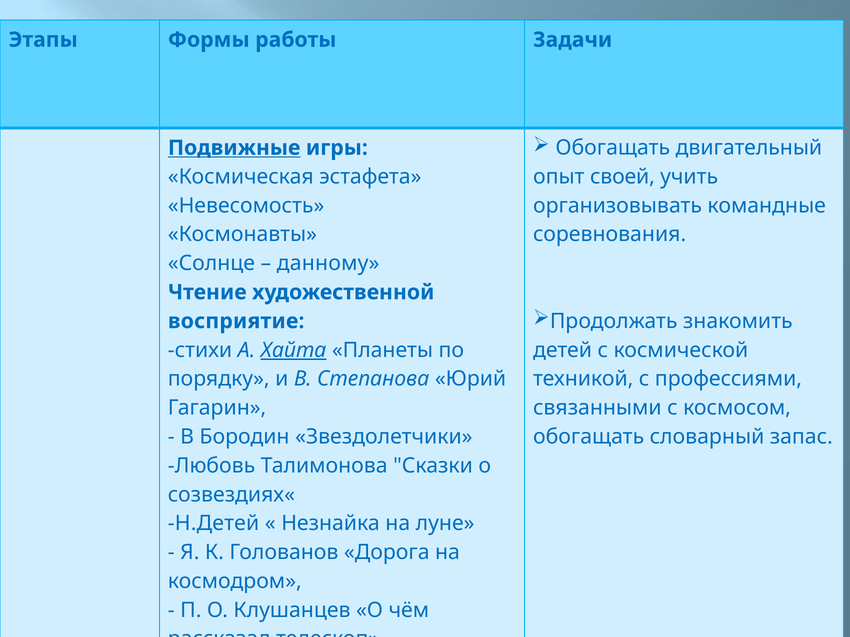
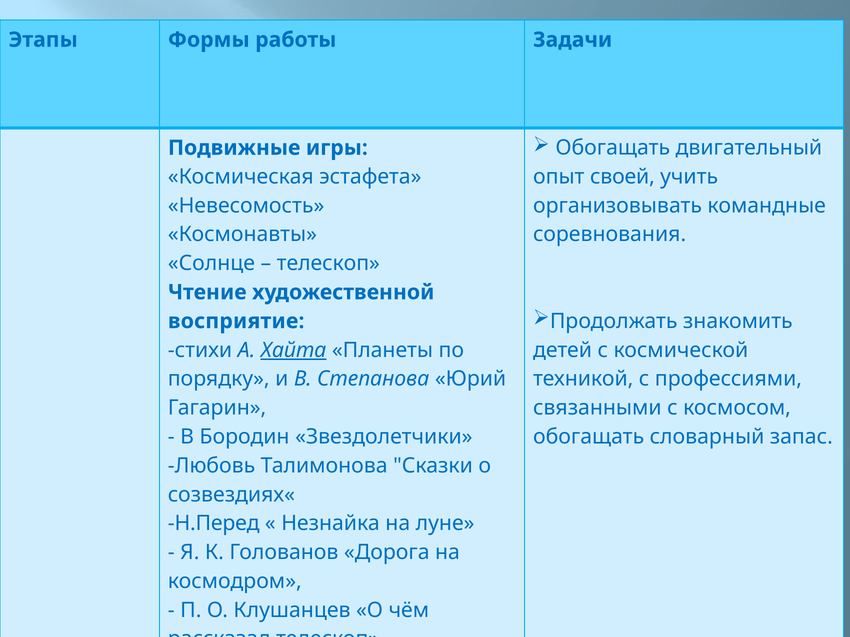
Подвижные underline: present -> none
данному at (328, 264): данному -> телескоп
Н.Детей: Н.Детей -> Н.Перед
